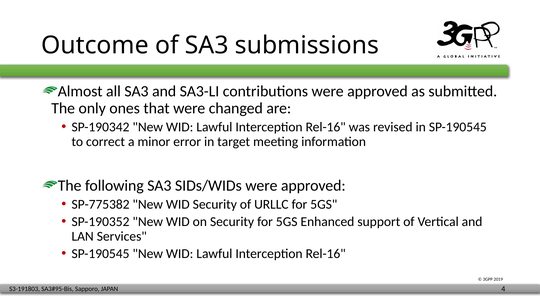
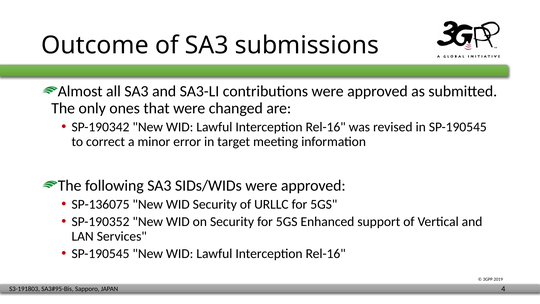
SP-775382: SP-775382 -> SP-136075
